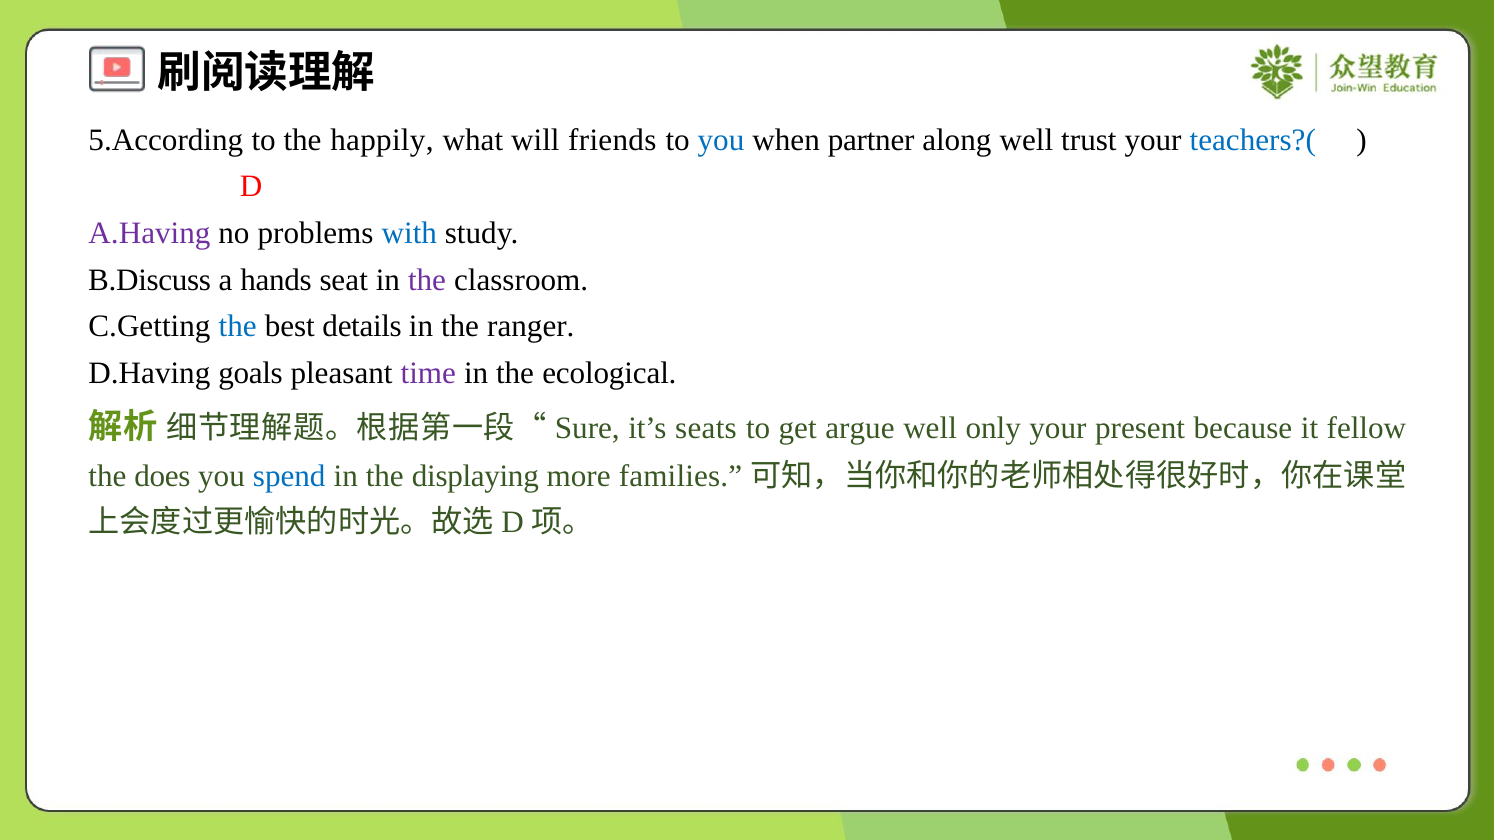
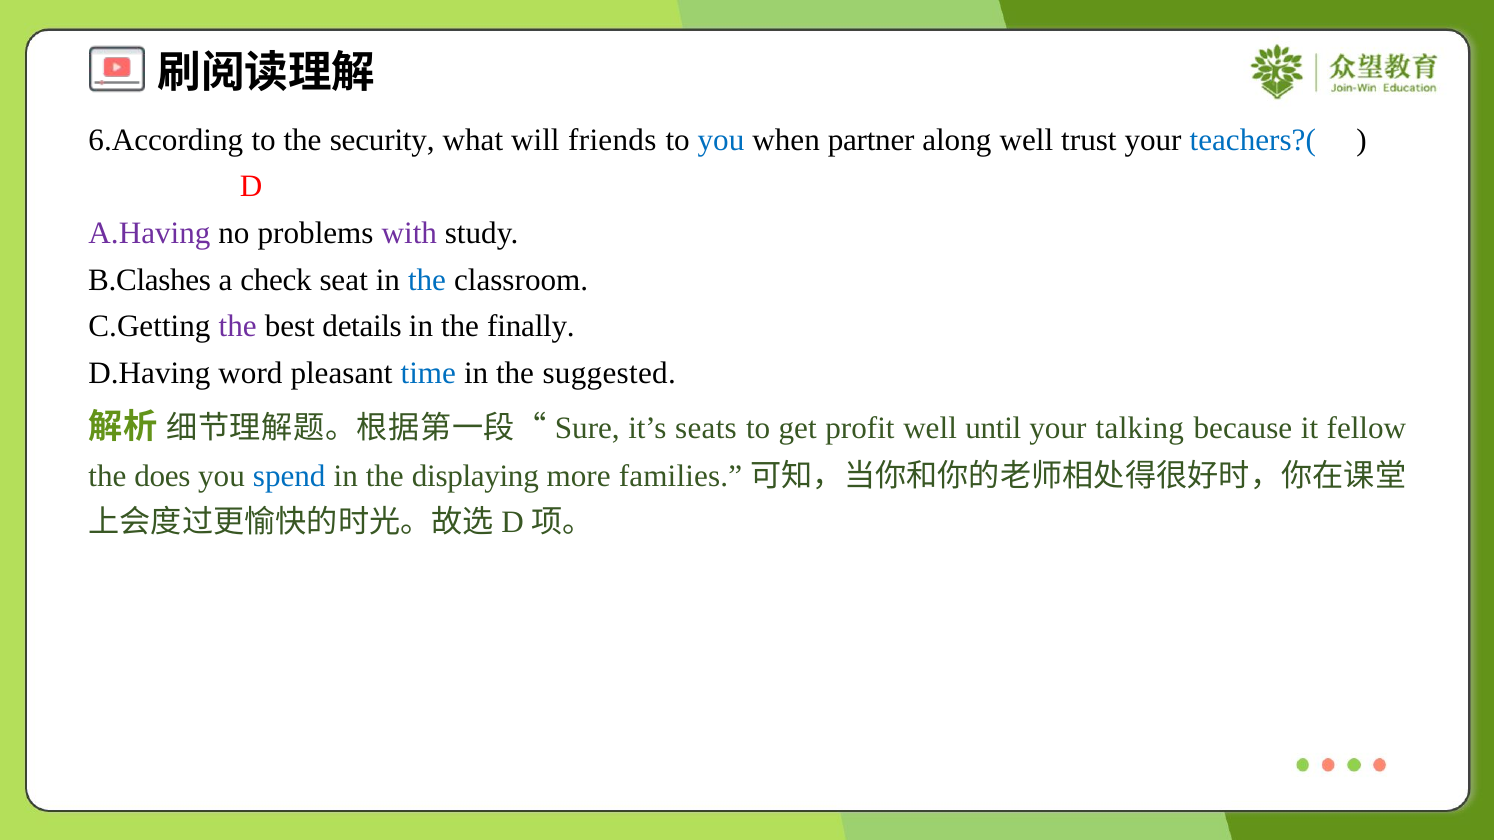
5.According: 5.According -> 6.According
happily: happily -> security
with colour: blue -> purple
B.Discuss: B.Discuss -> B.Clashes
hands: hands -> check
the at (427, 280) colour: purple -> blue
the at (238, 327) colour: blue -> purple
ranger: ranger -> finally
goals: goals -> word
time colour: purple -> blue
ecological: ecological -> suggested
argue: argue -> profit
only: only -> until
present: present -> talking
